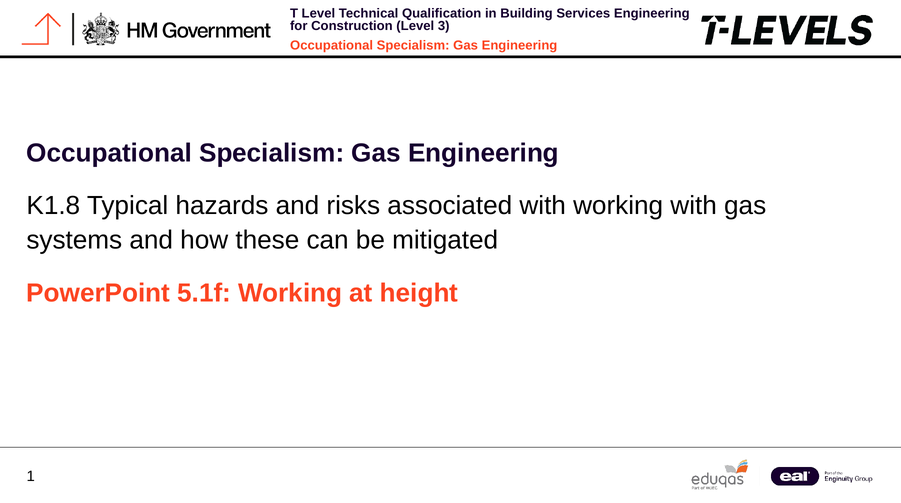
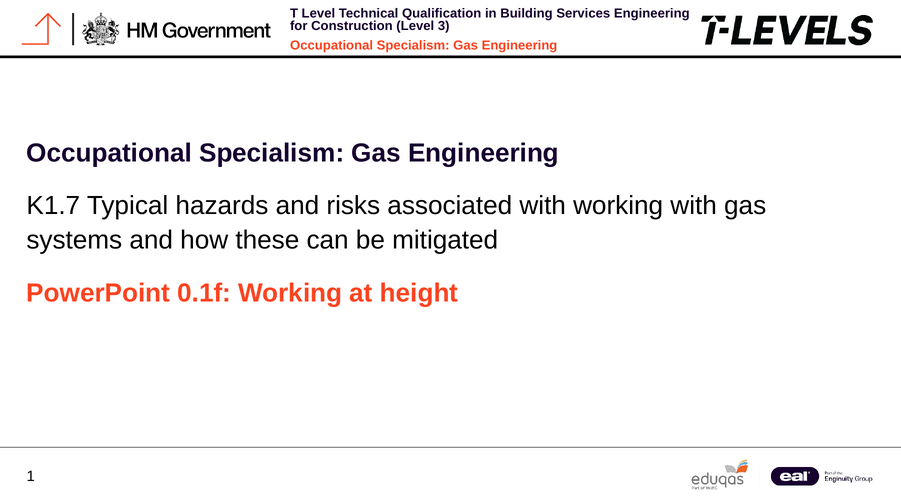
K1.8: K1.8 -> K1.7
5.1f: 5.1f -> 0.1f
